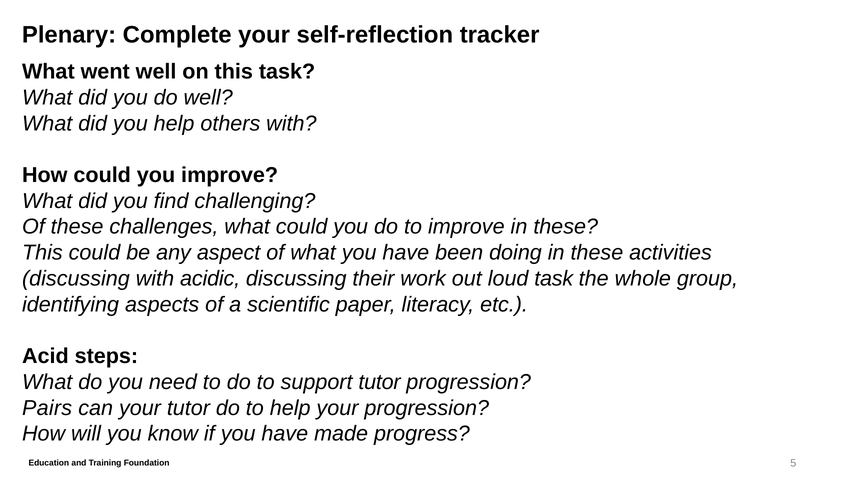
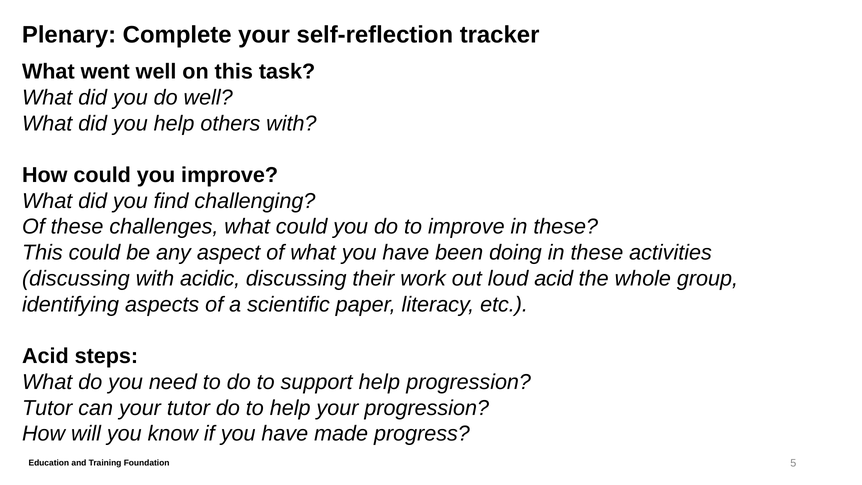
loud task: task -> acid
support tutor: tutor -> help
Pairs at (47, 408): Pairs -> Tutor
